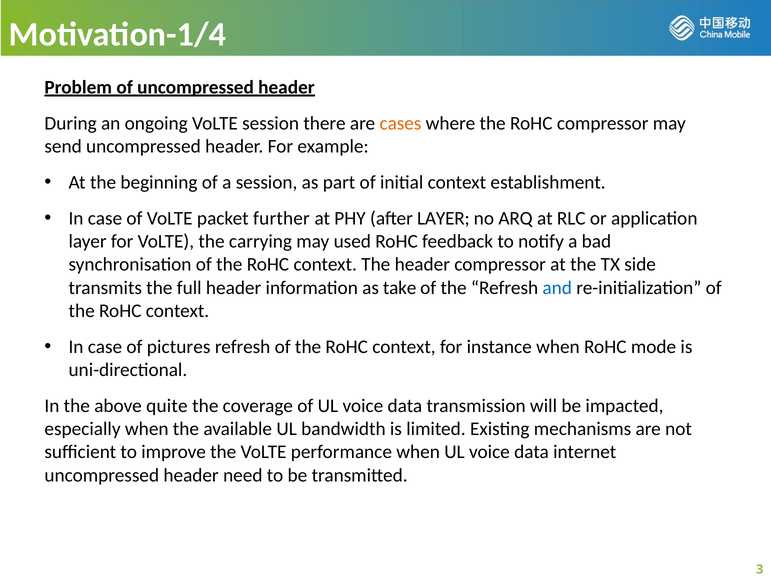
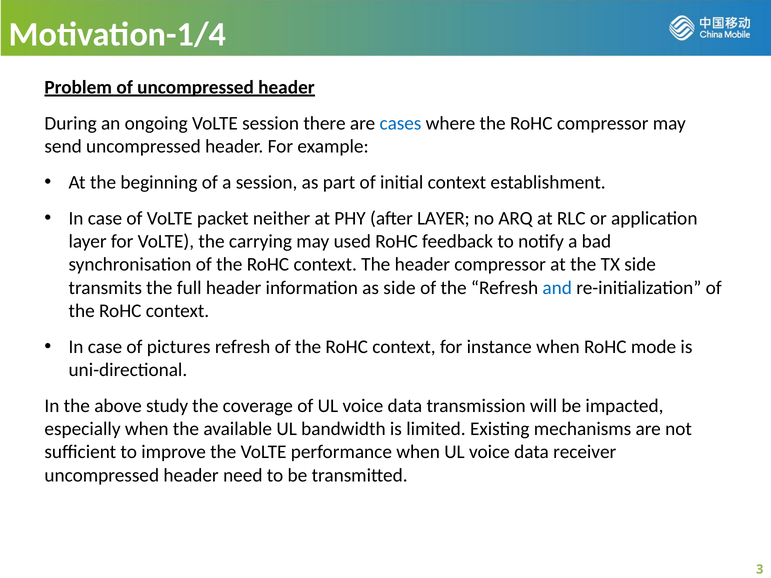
cases colour: orange -> blue
further: further -> neither
as take: take -> side
quite: quite -> study
internet: internet -> receiver
